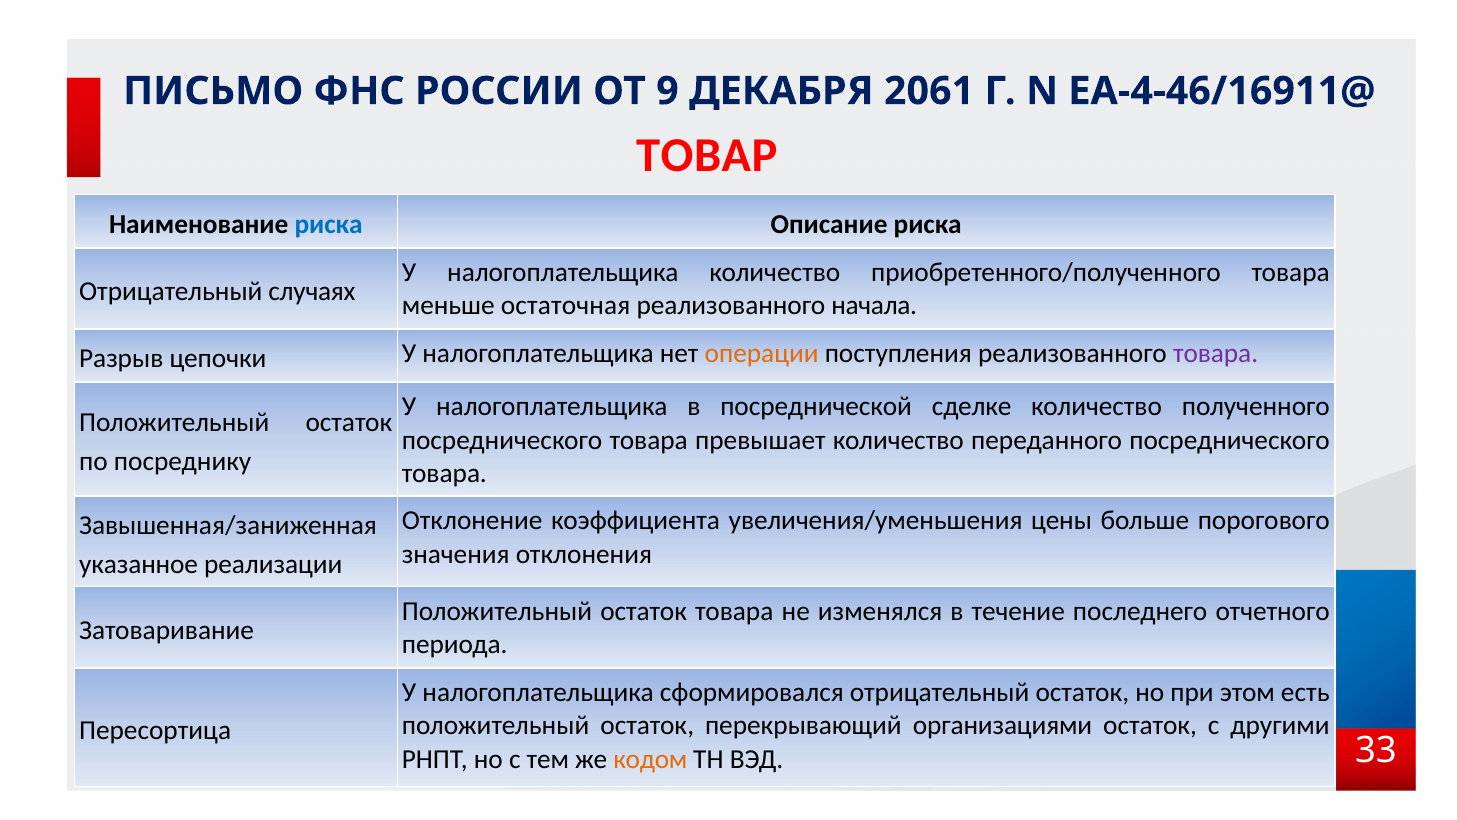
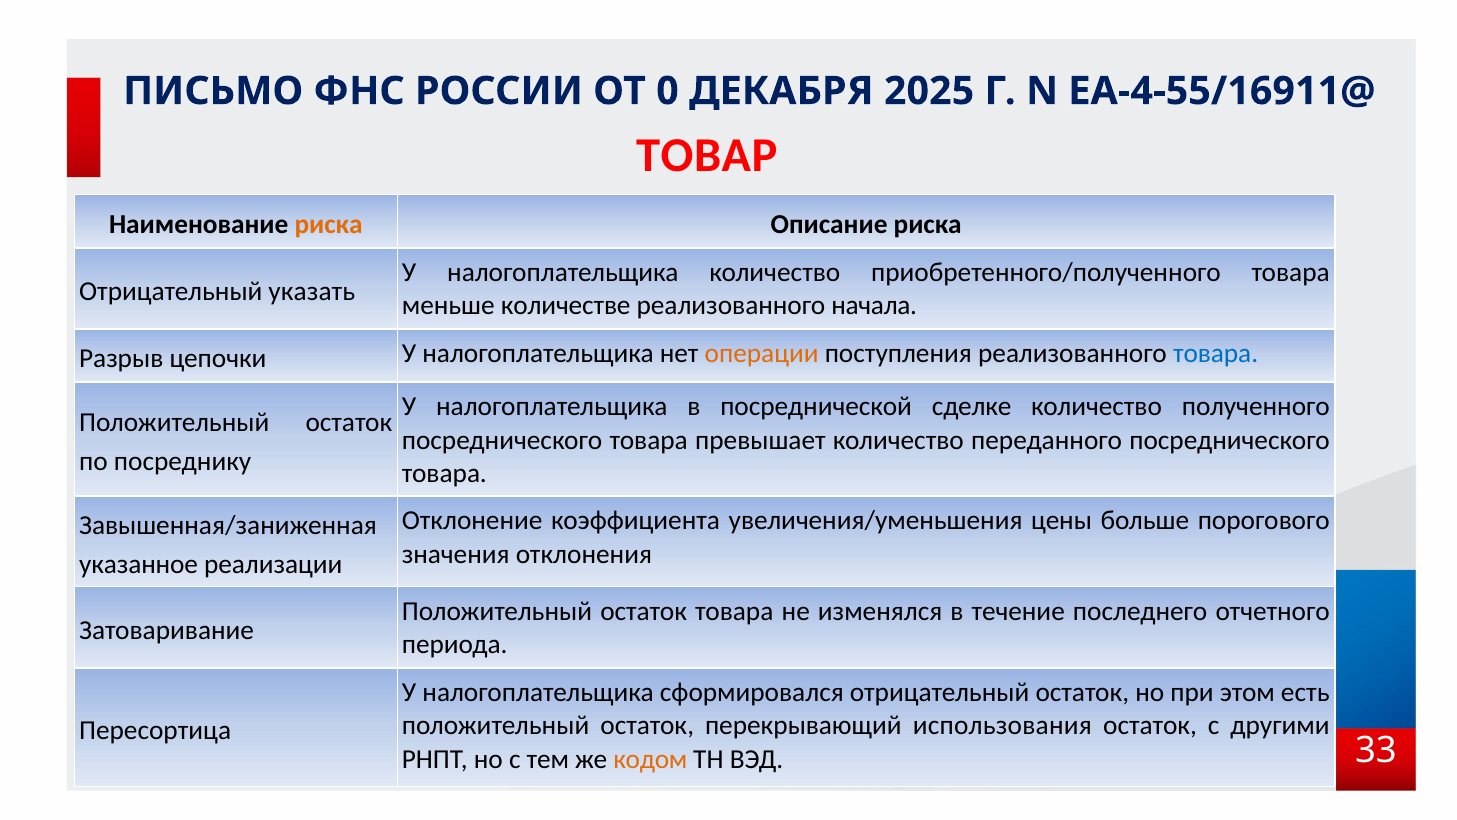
9: 9 -> 0
2061: 2061 -> 2025
ЕА-4-46/16911@: ЕА-4-46/16911@ -> ЕА-4-55/16911@
риска at (329, 224) colour: blue -> orange
случаях: случаях -> указать
остаточная: остаточная -> количестве
товара at (1216, 353) colour: purple -> blue
организациями: организациями -> использования
